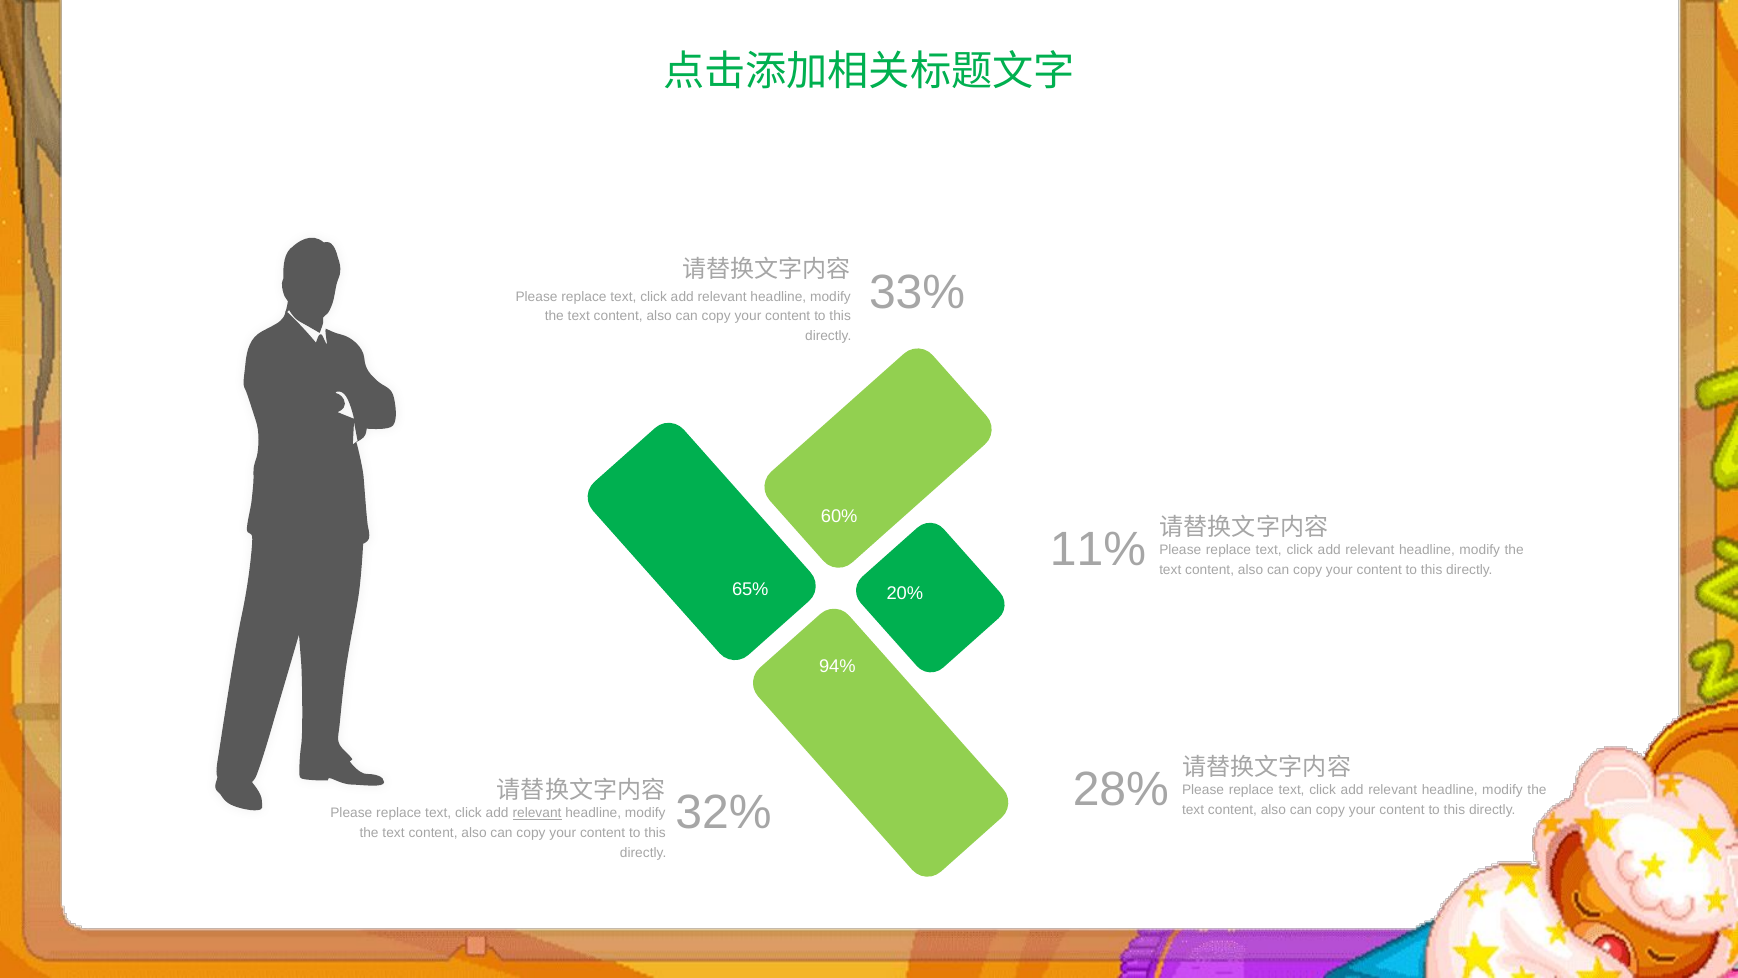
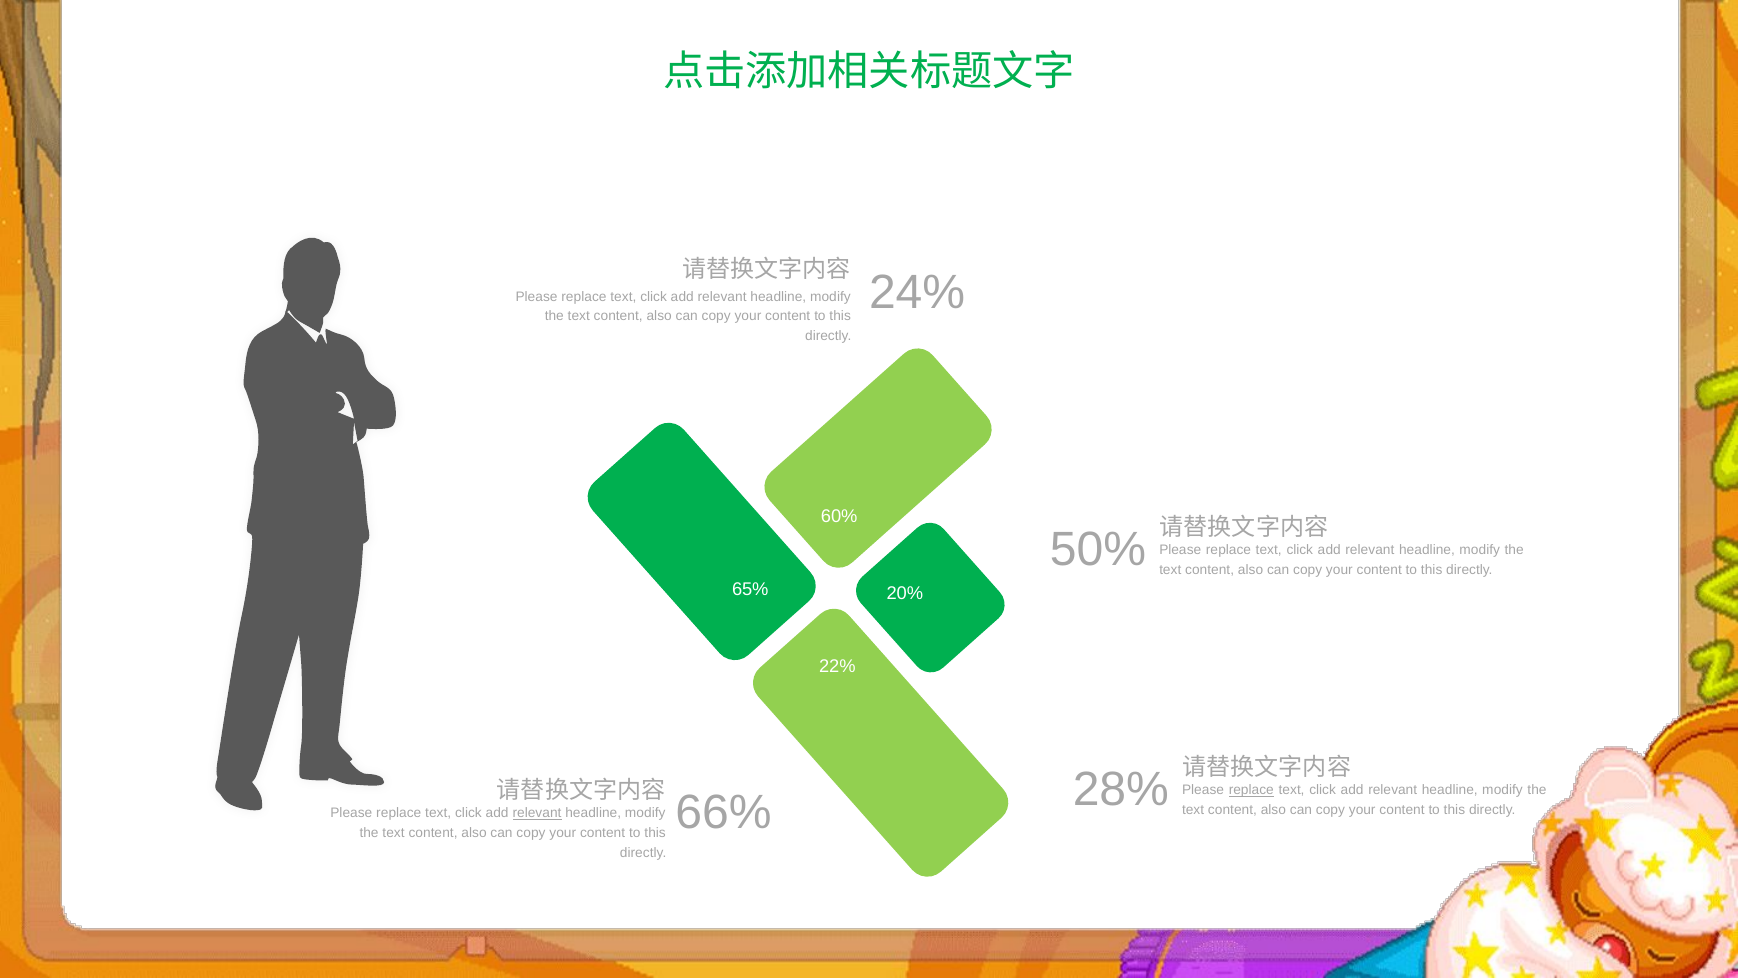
33%: 33% -> 24%
11%: 11% -> 50%
94%: 94% -> 22%
replace at (1251, 790) underline: none -> present
32%: 32% -> 66%
